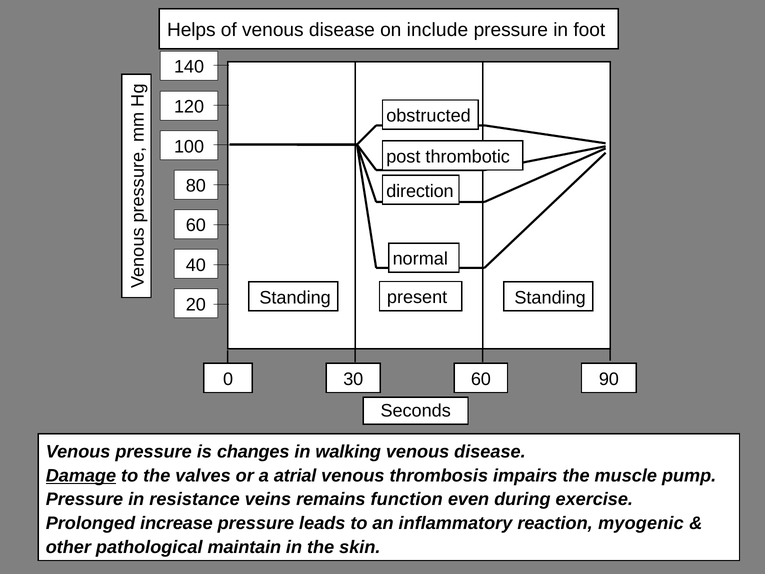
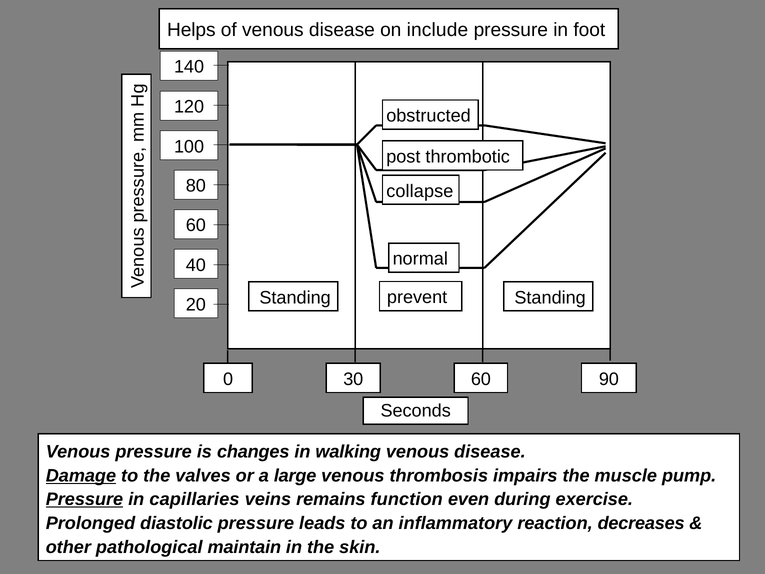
direction: direction -> collapse
present: present -> prevent
atrial: atrial -> large
Pressure at (84, 499) underline: none -> present
resistance: resistance -> capillaries
increase: increase -> diastolic
myogenic: myogenic -> decreases
